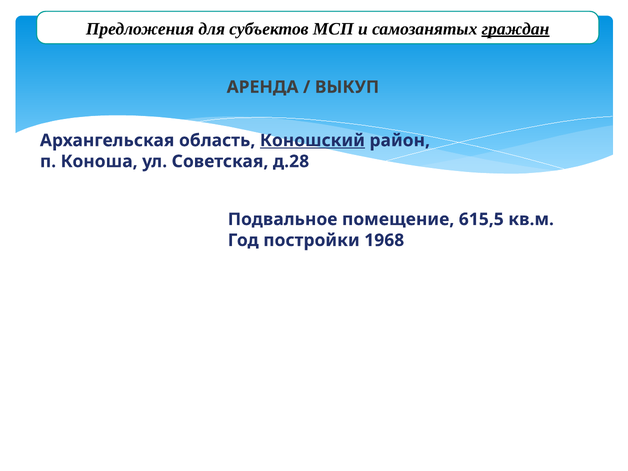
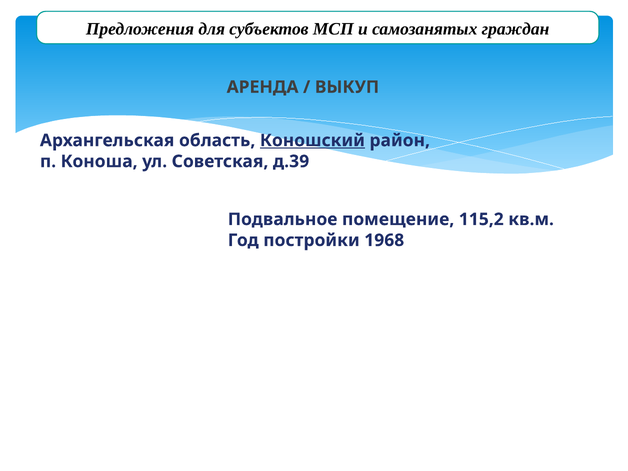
граждан underline: present -> none
д.28: д.28 -> д.39
615,5: 615,5 -> 115,2
